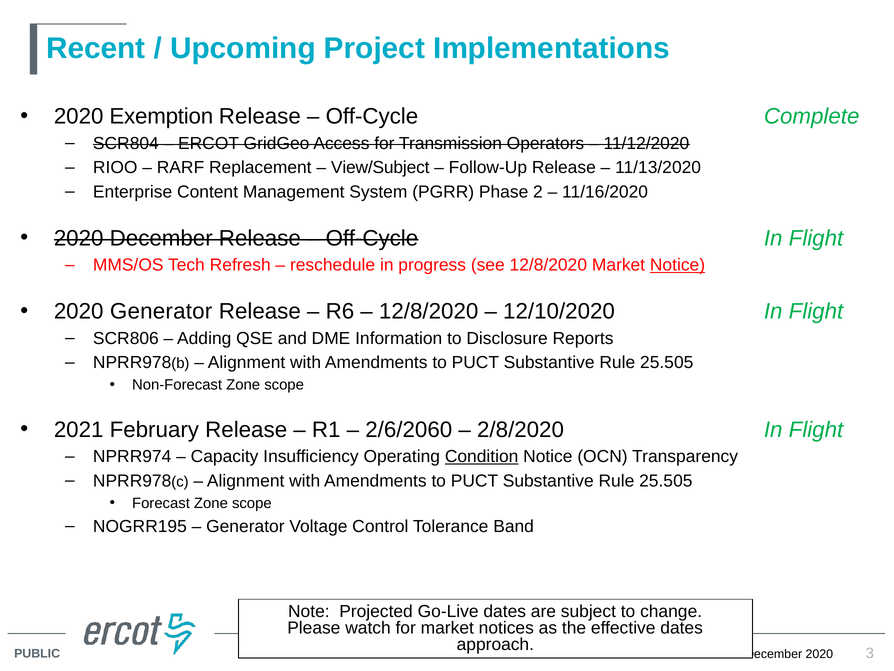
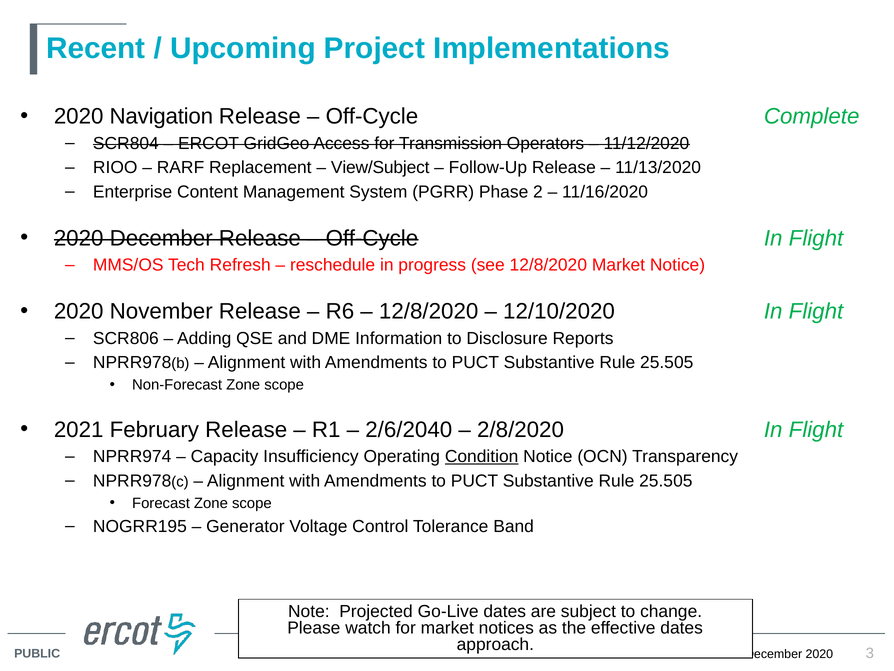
Exemption: Exemption -> Navigation
Notice at (677, 265) underline: present -> none
2020 Generator: Generator -> November
2/6/2060: 2/6/2060 -> 2/6/2040
